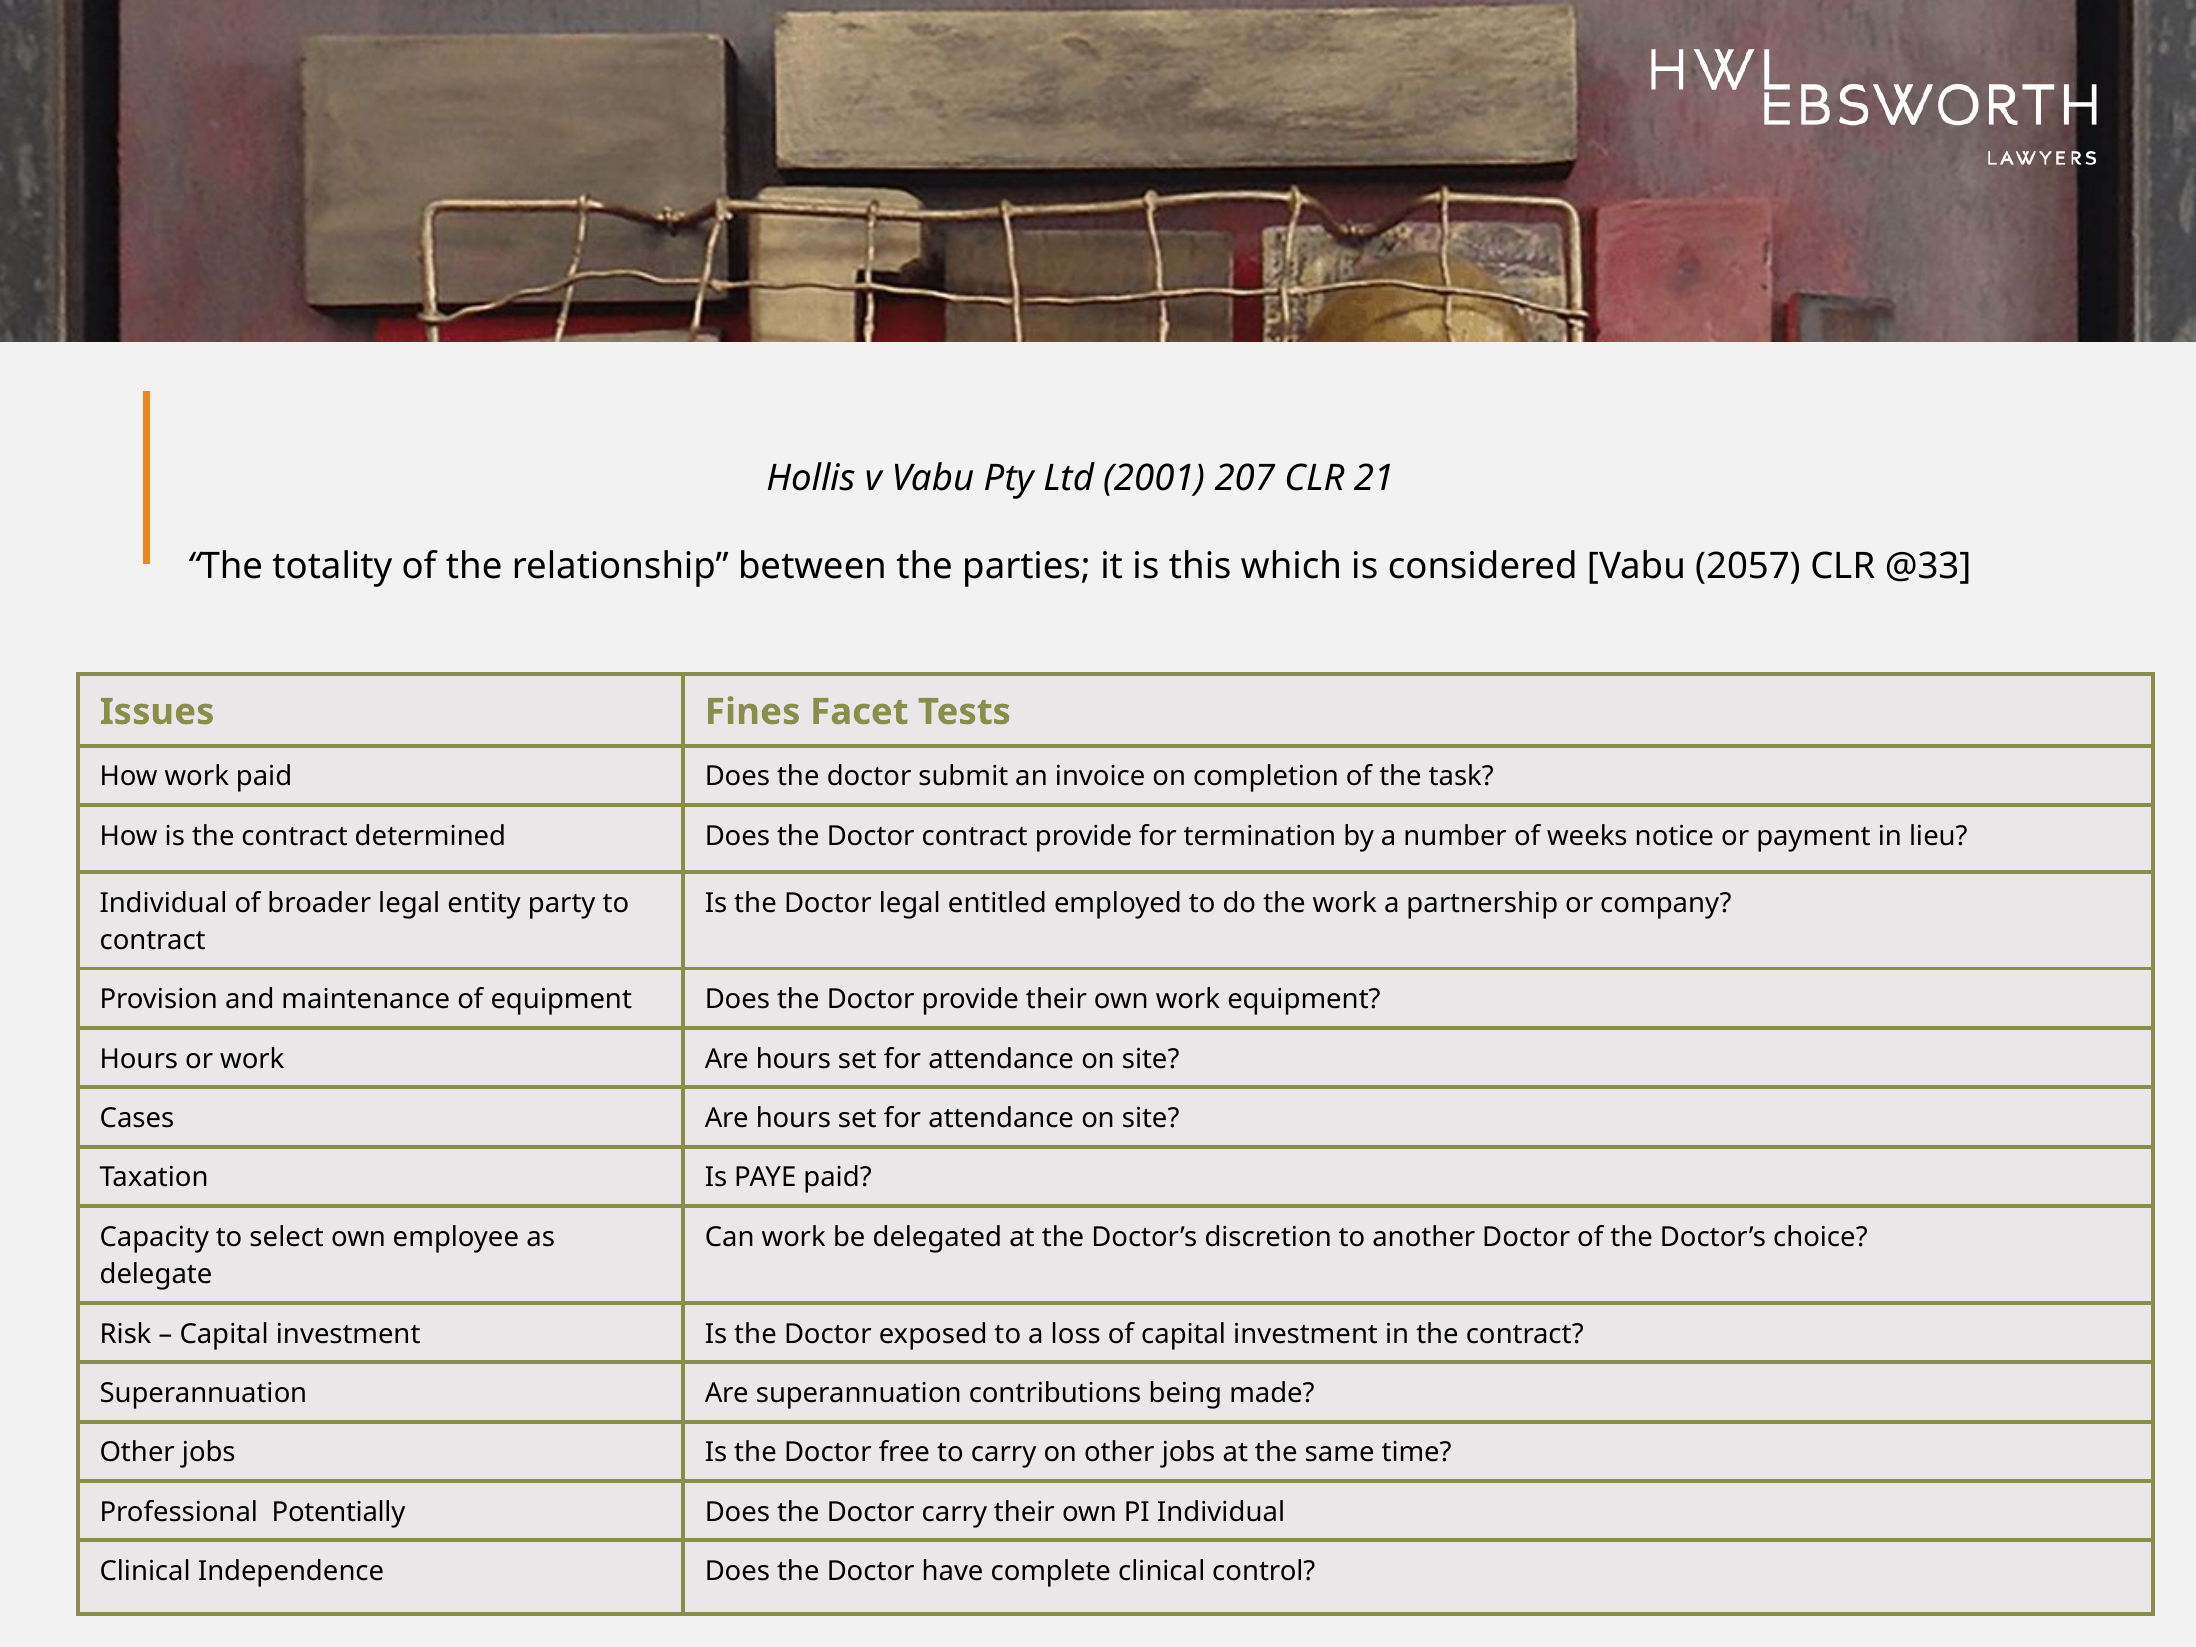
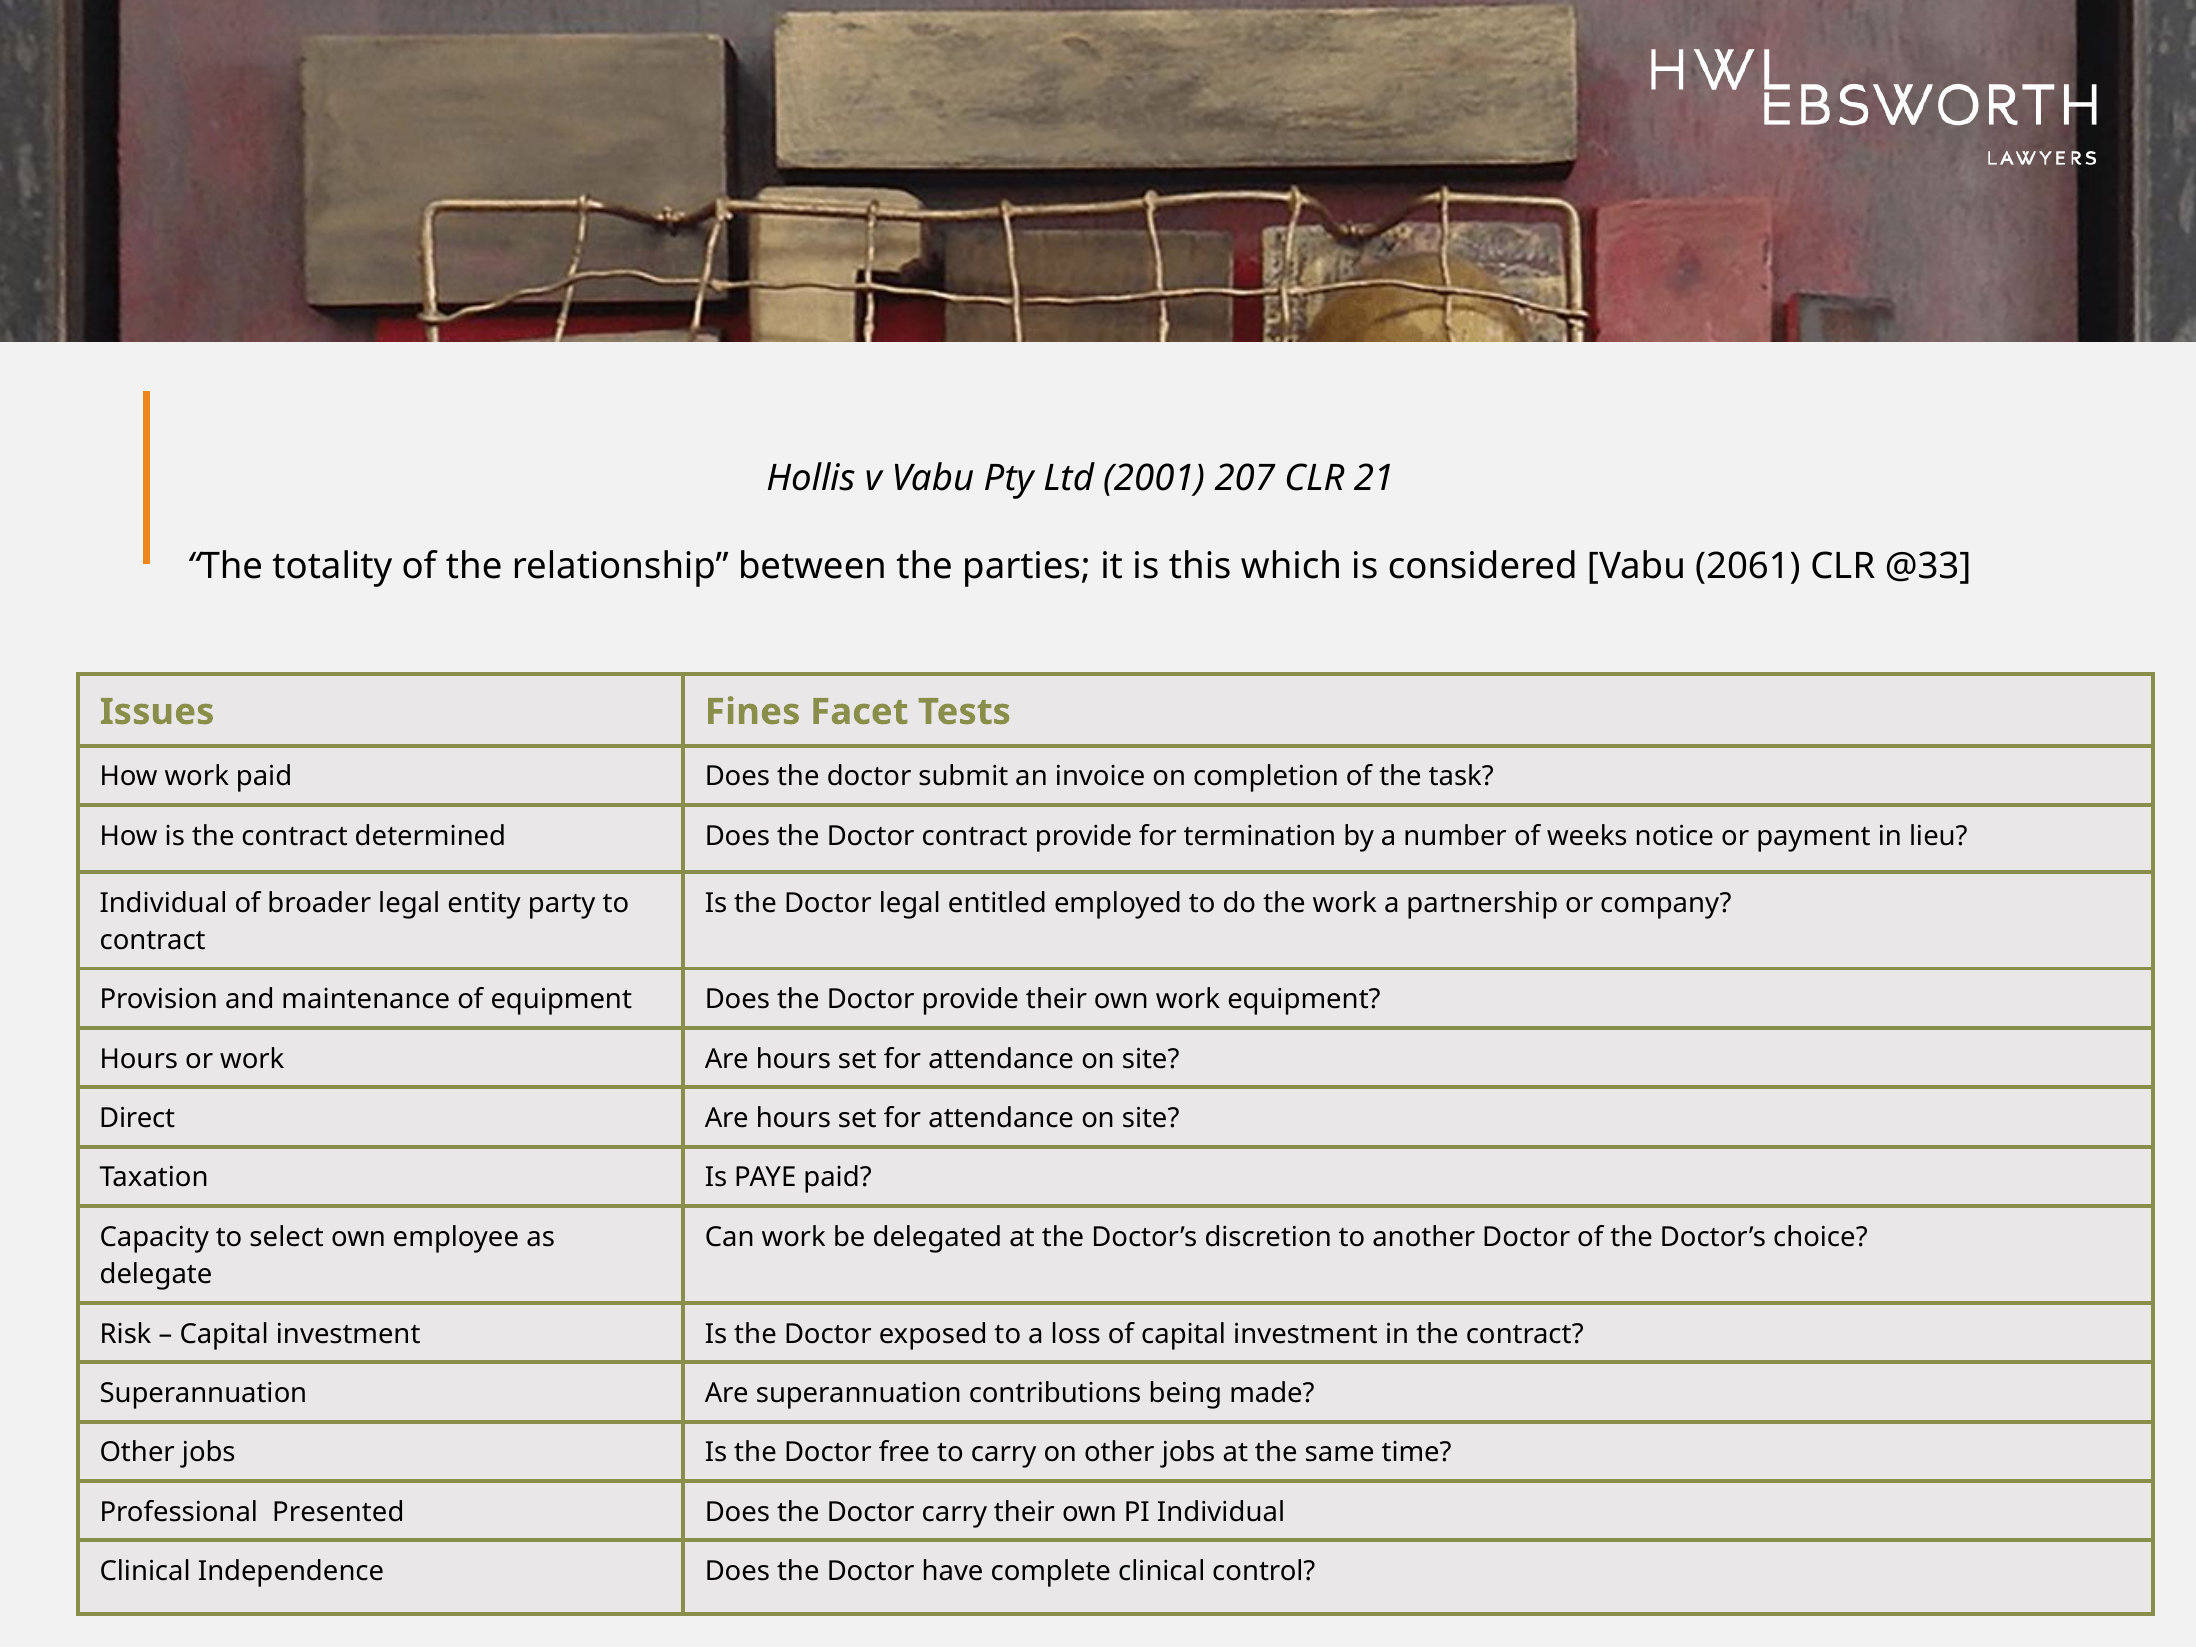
2057: 2057 -> 2061
Cases: Cases -> Direct
Potentially: Potentially -> Presented
